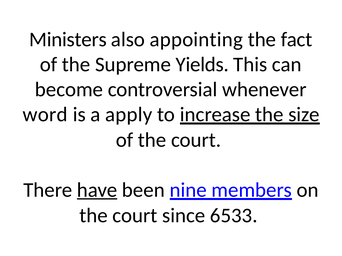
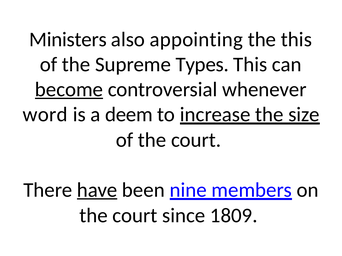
the fact: fact -> this
Yields: Yields -> Types
become underline: none -> present
apply: apply -> deem
6533: 6533 -> 1809
